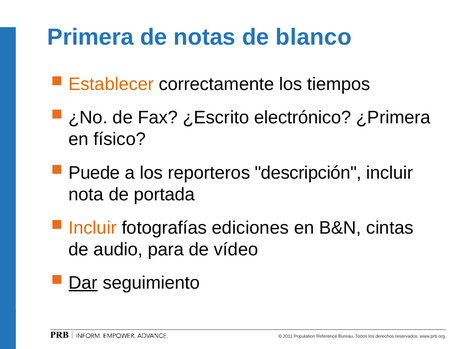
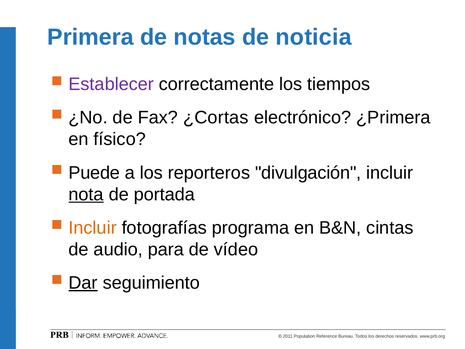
blanco: blanco -> noticia
Establecer colour: orange -> purple
¿Escrito: ¿Escrito -> ¿Cortas
descripción: descripción -> divulgación
nota underline: none -> present
ediciones: ediciones -> programa
